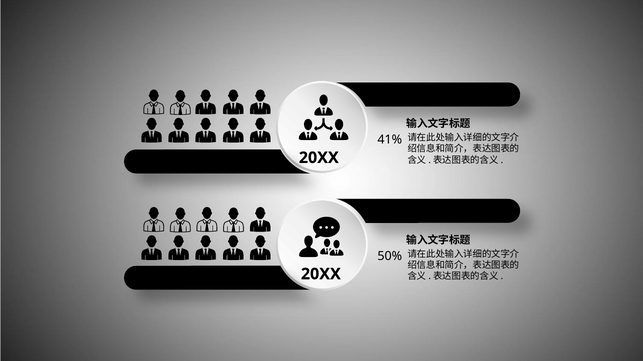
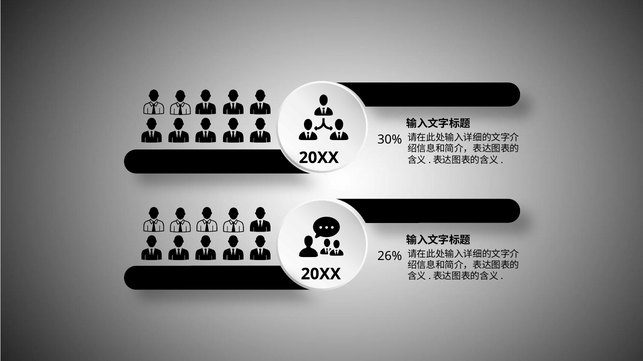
41%: 41% -> 30%
50%: 50% -> 26%
